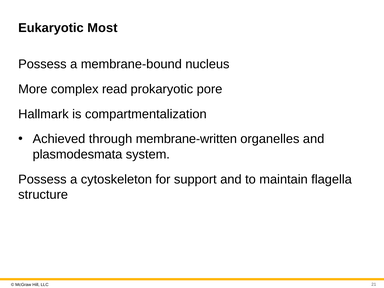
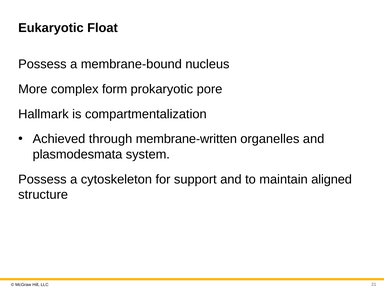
Most: Most -> Float
read: read -> form
flagella: flagella -> aligned
